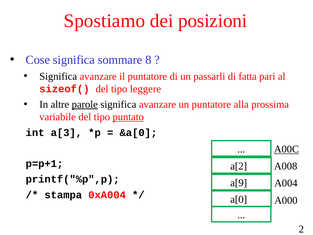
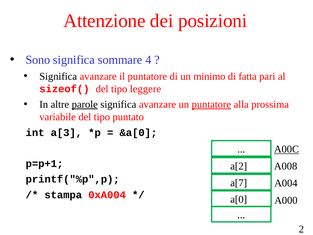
Spostiamo: Spostiamo -> Attenzione
Cose: Cose -> Sono
8: 8 -> 4
passarli: passarli -> minimo
puntatore at (211, 104) underline: none -> present
puntato underline: present -> none
a[9: a[9 -> a[7
